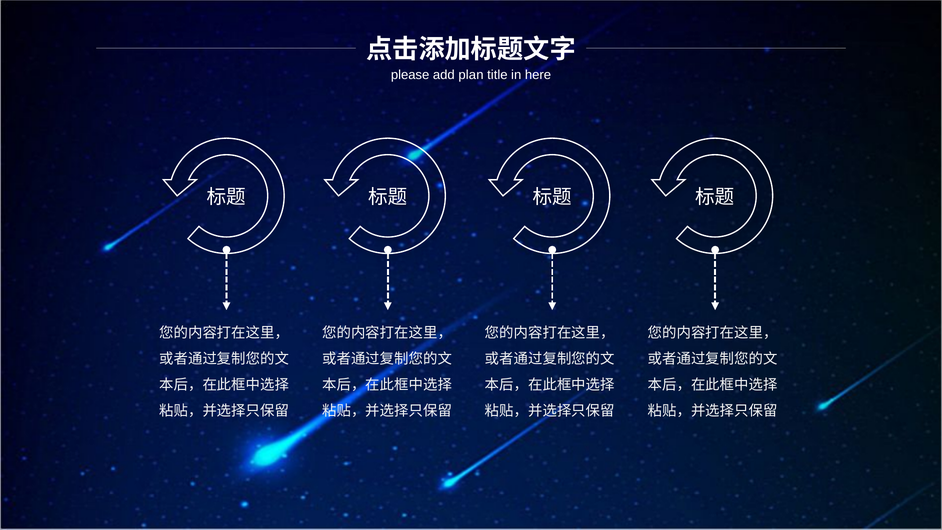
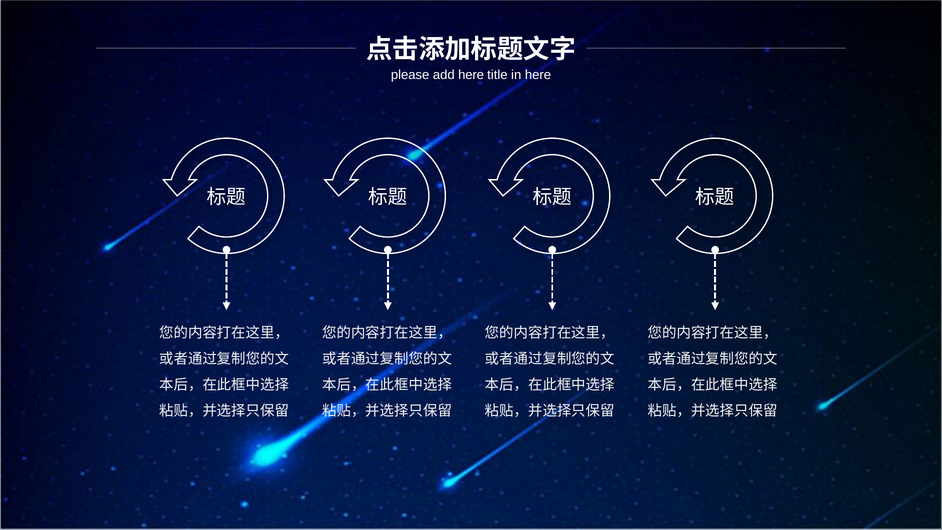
add plan: plan -> here
